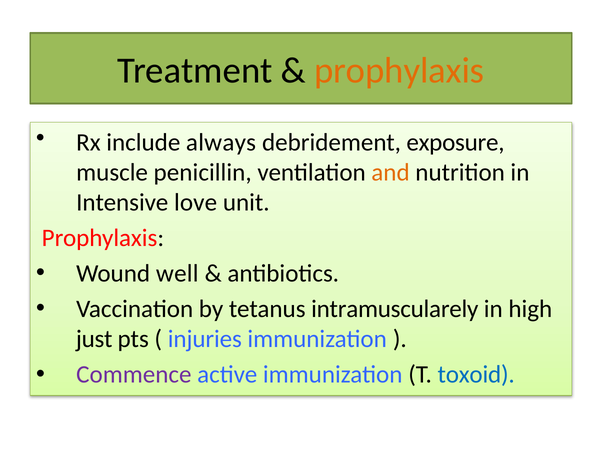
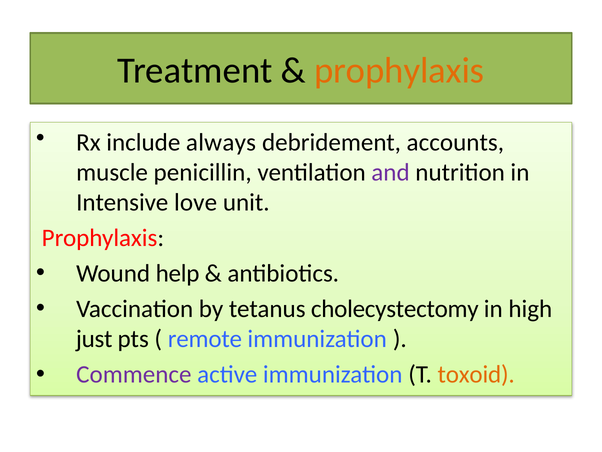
exposure: exposure -> accounts
and colour: orange -> purple
well: well -> help
intramuscularely: intramuscularely -> cholecystectomy
injuries: injuries -> remote
toxoid colour: blue -> orange
